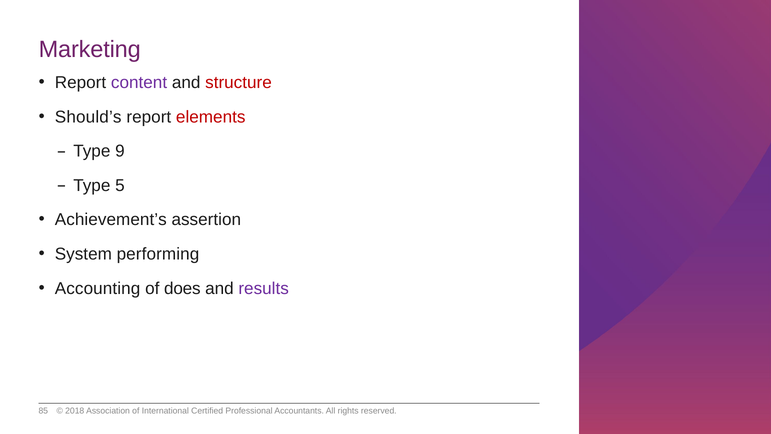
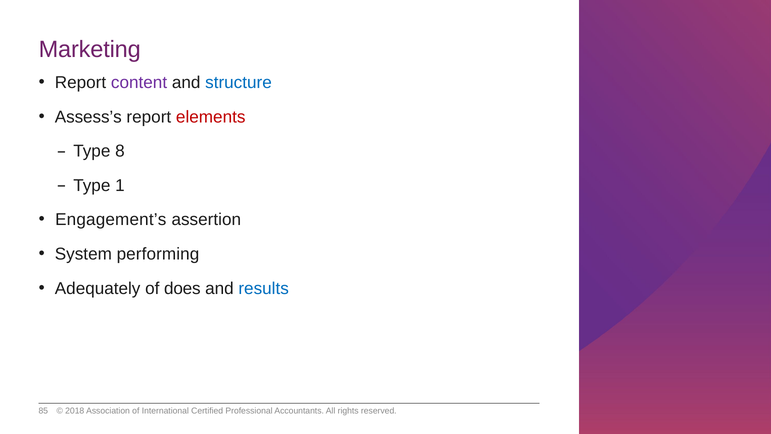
structure colour: red -> blue
Should’s: Should’s -> Assess’s
9: 9 -> 8
5: 5 -> 1
Achievement’s: Achievement’s -> Engagement’s
Accounting: Accounting -> Adequately
results colour: purple -> blue
